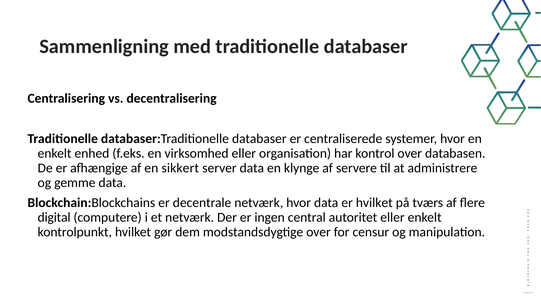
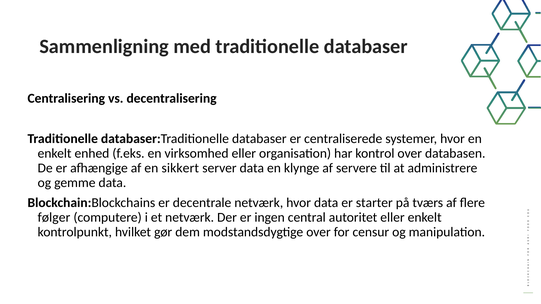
er hvilket: hvilket -> starter
digital: digital -> følger
